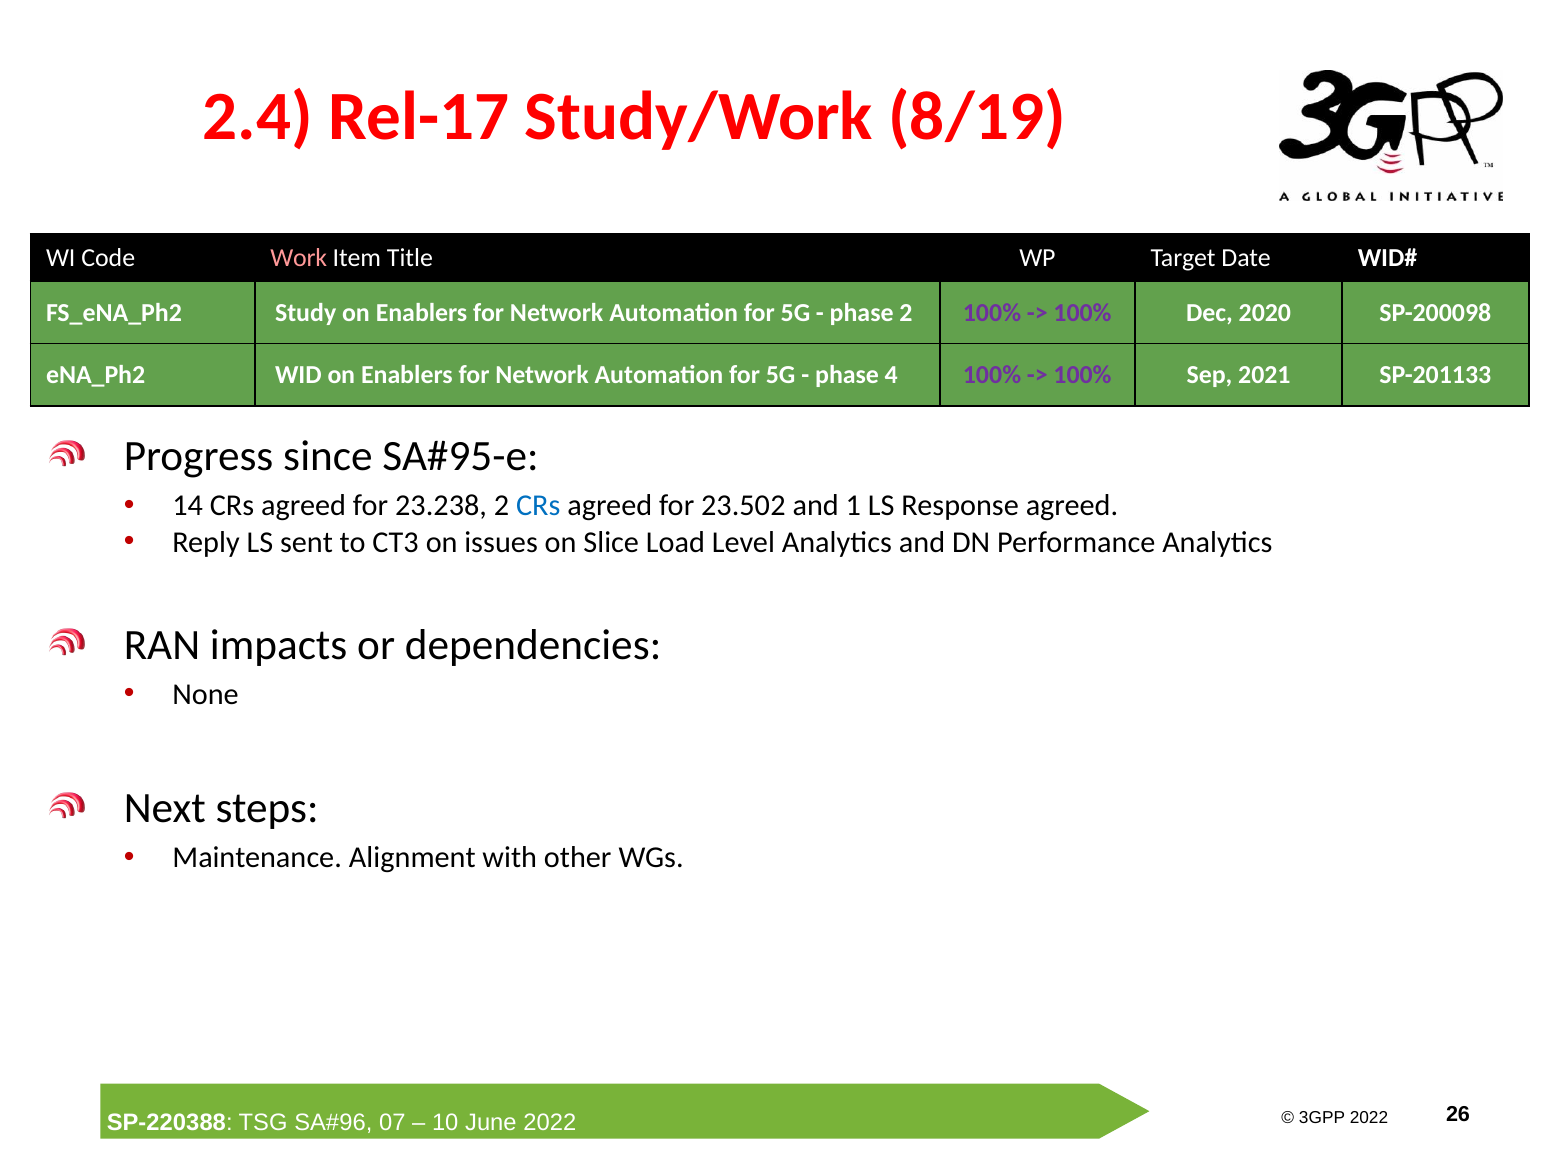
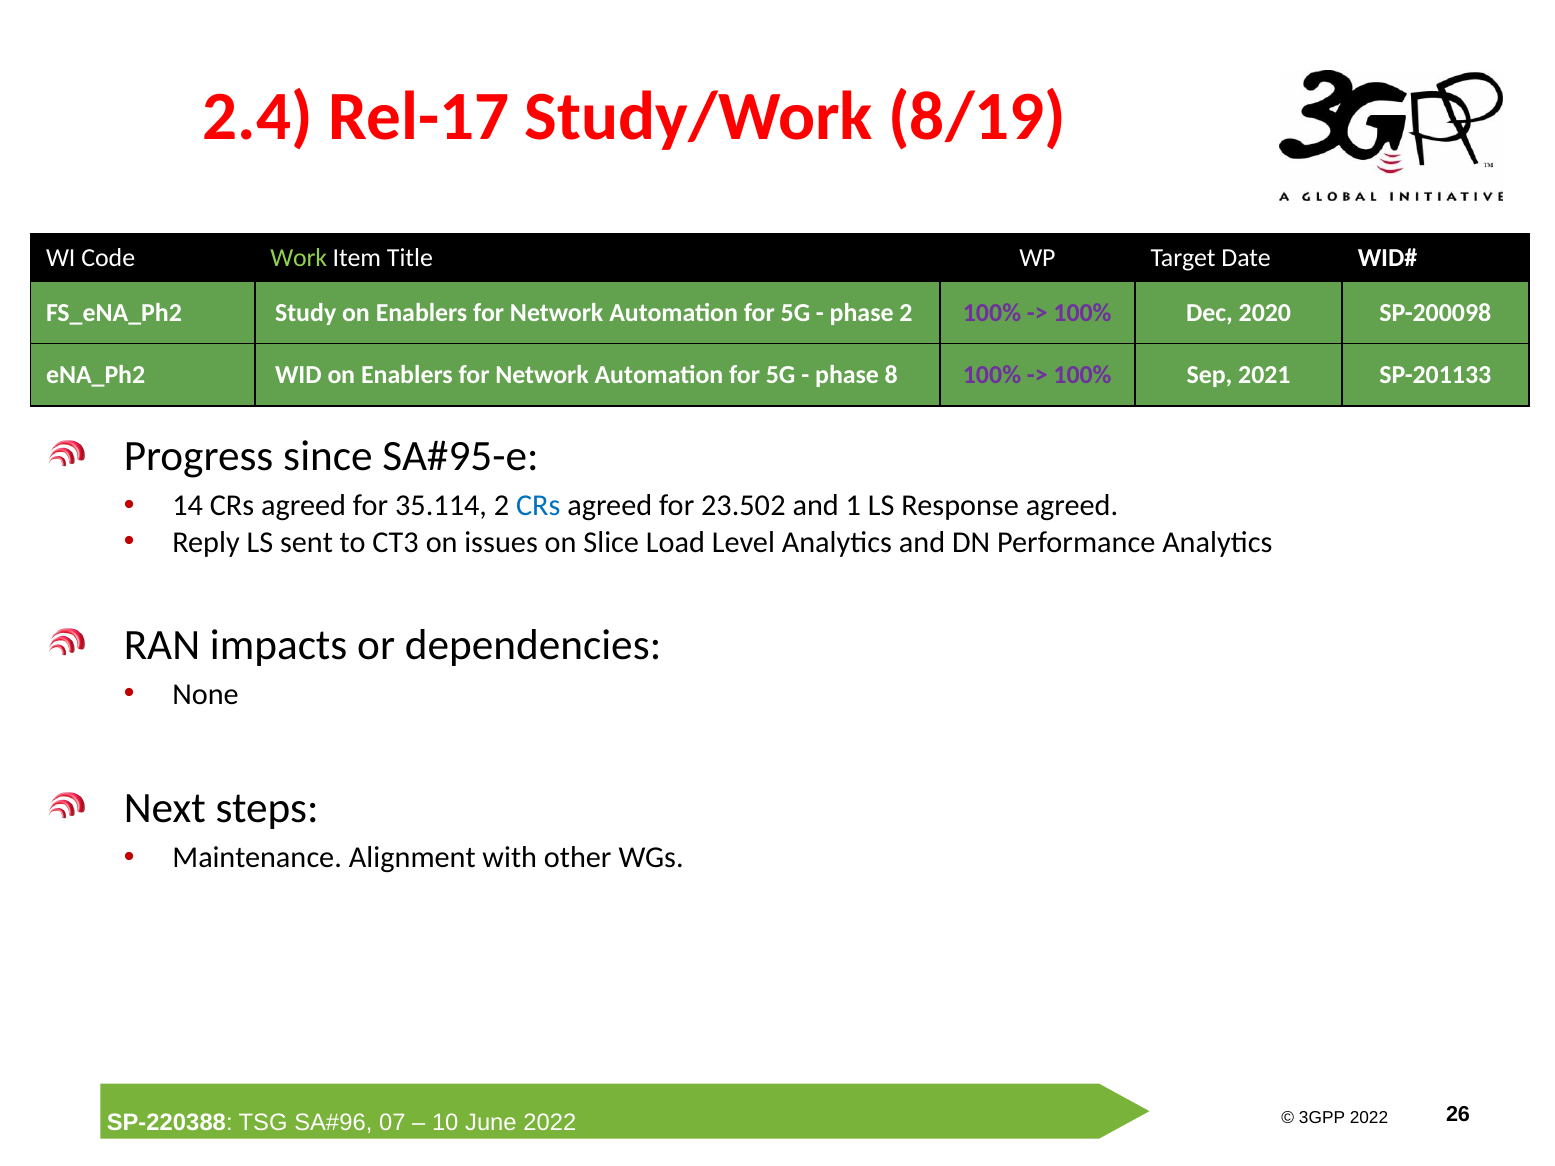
Work colour: pink -> light green
4: 4 -> 8
23.238: 23.238 -> 35.114
